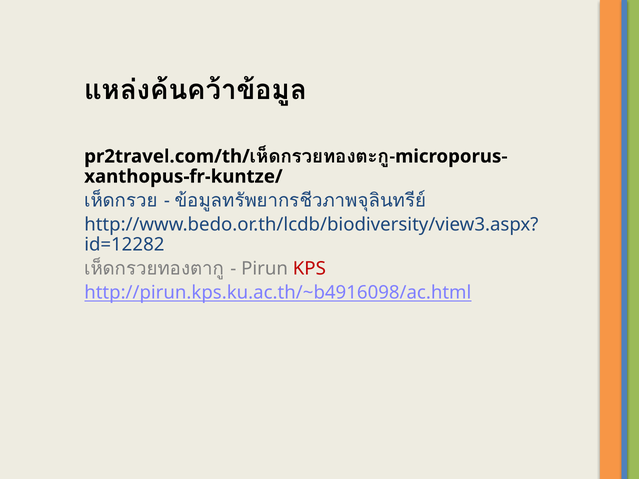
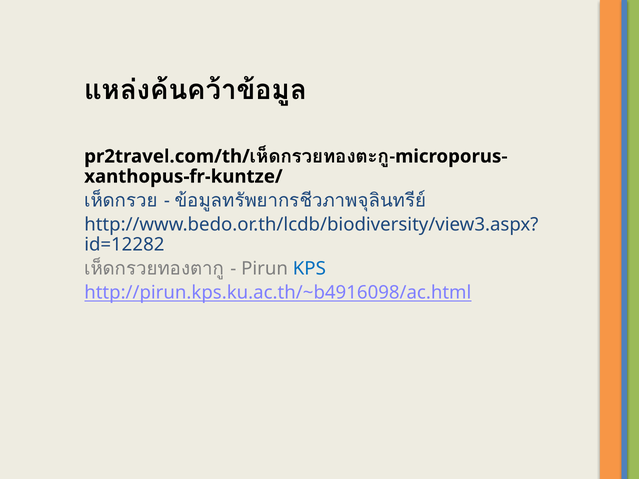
KPS colour: red -> blue
